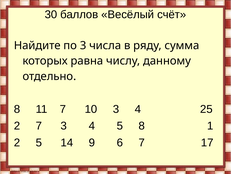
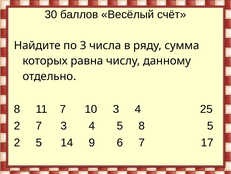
8 1: 1 -> 5
